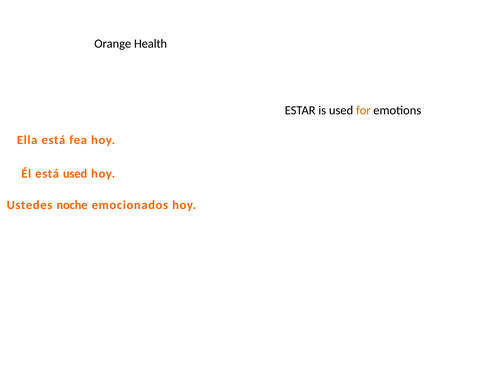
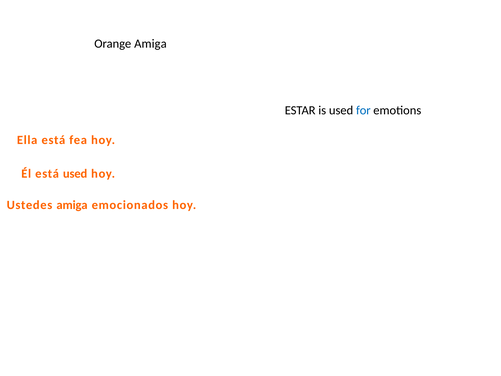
Orange Health: Health -> Amiga
for colour: orange -> blue
Ustedes noche: noche -> amiga
